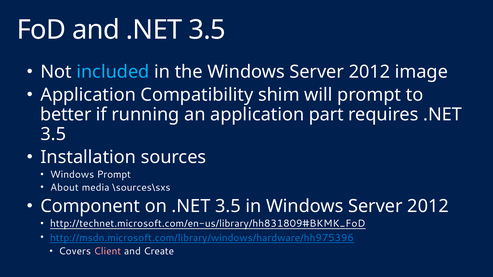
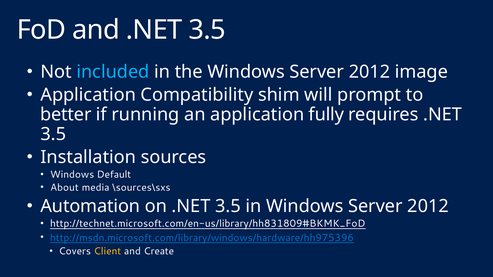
part: part -> fully
Windows Prompt: Prompt -> Default
Component: Component -> Automation
Client colour: pink -> yellow
